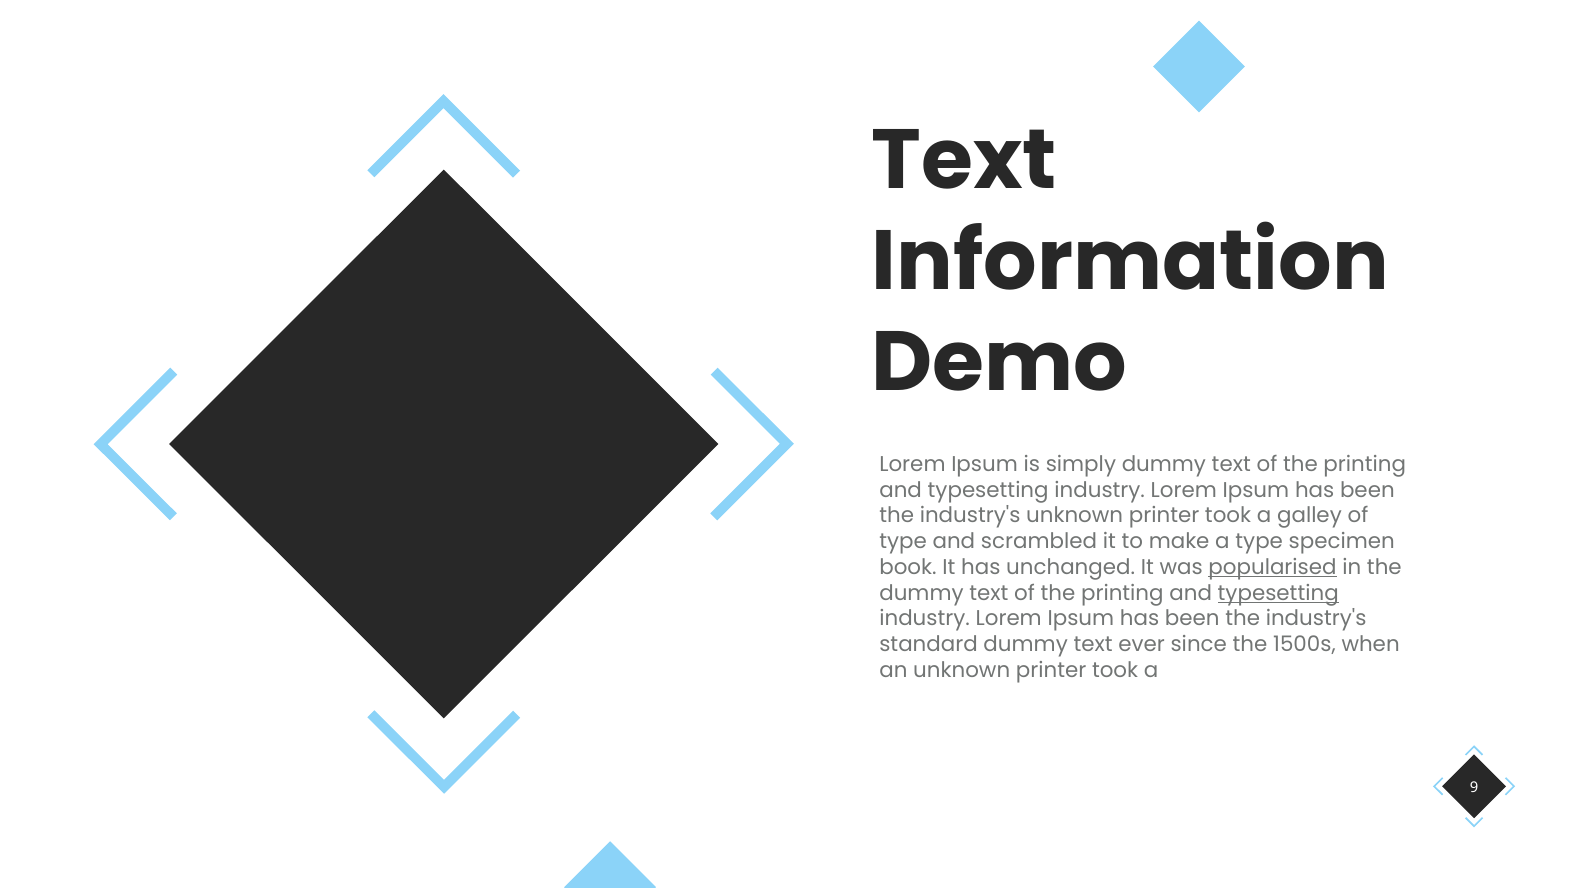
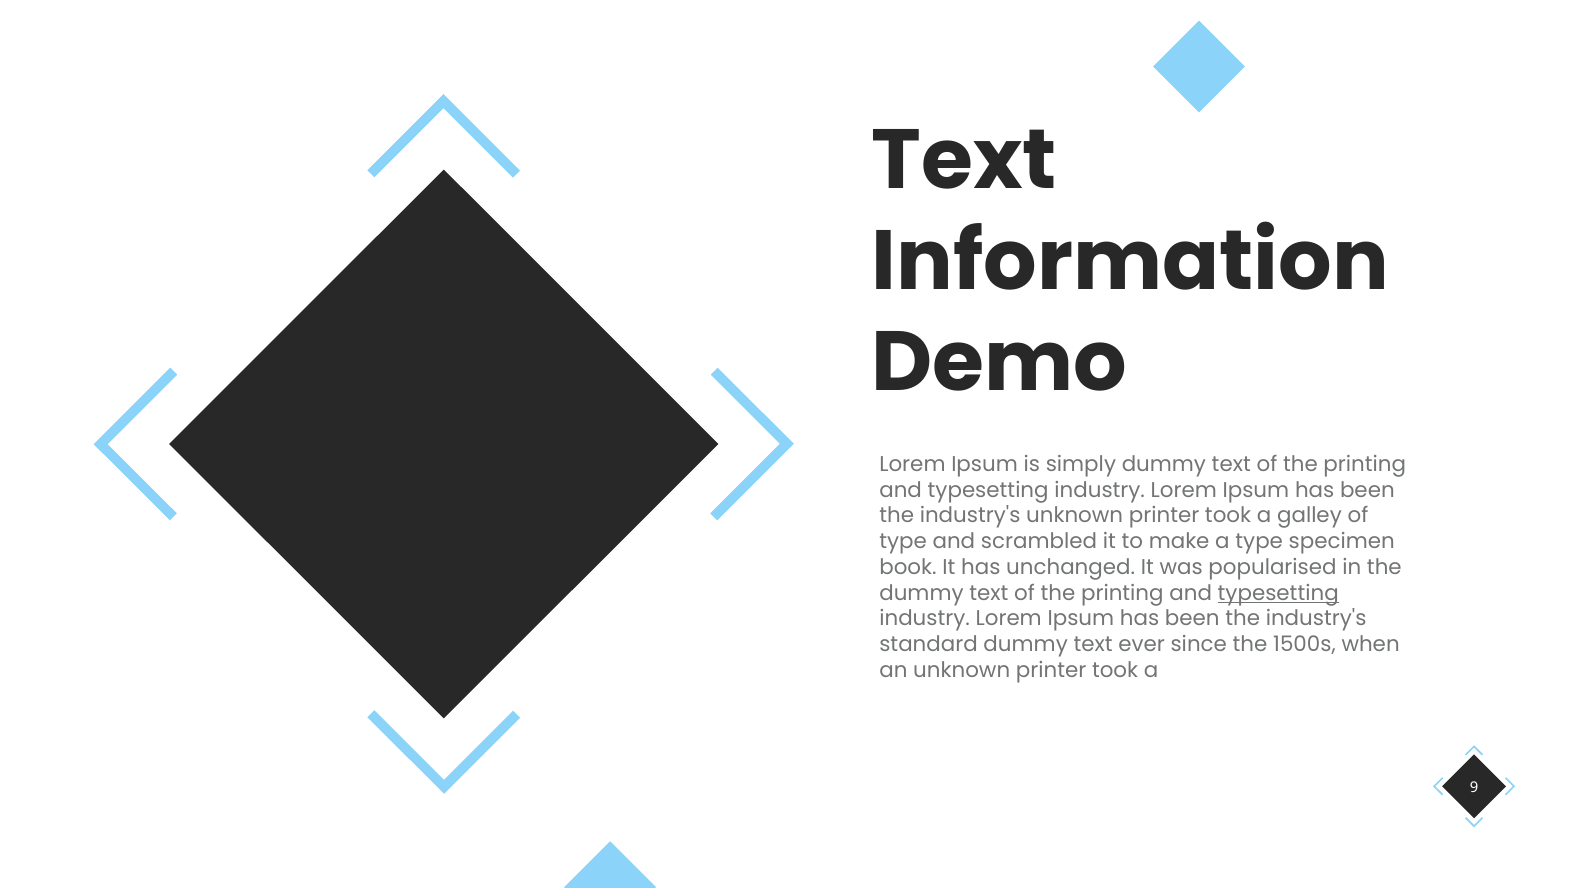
popularised underline: present -> none
